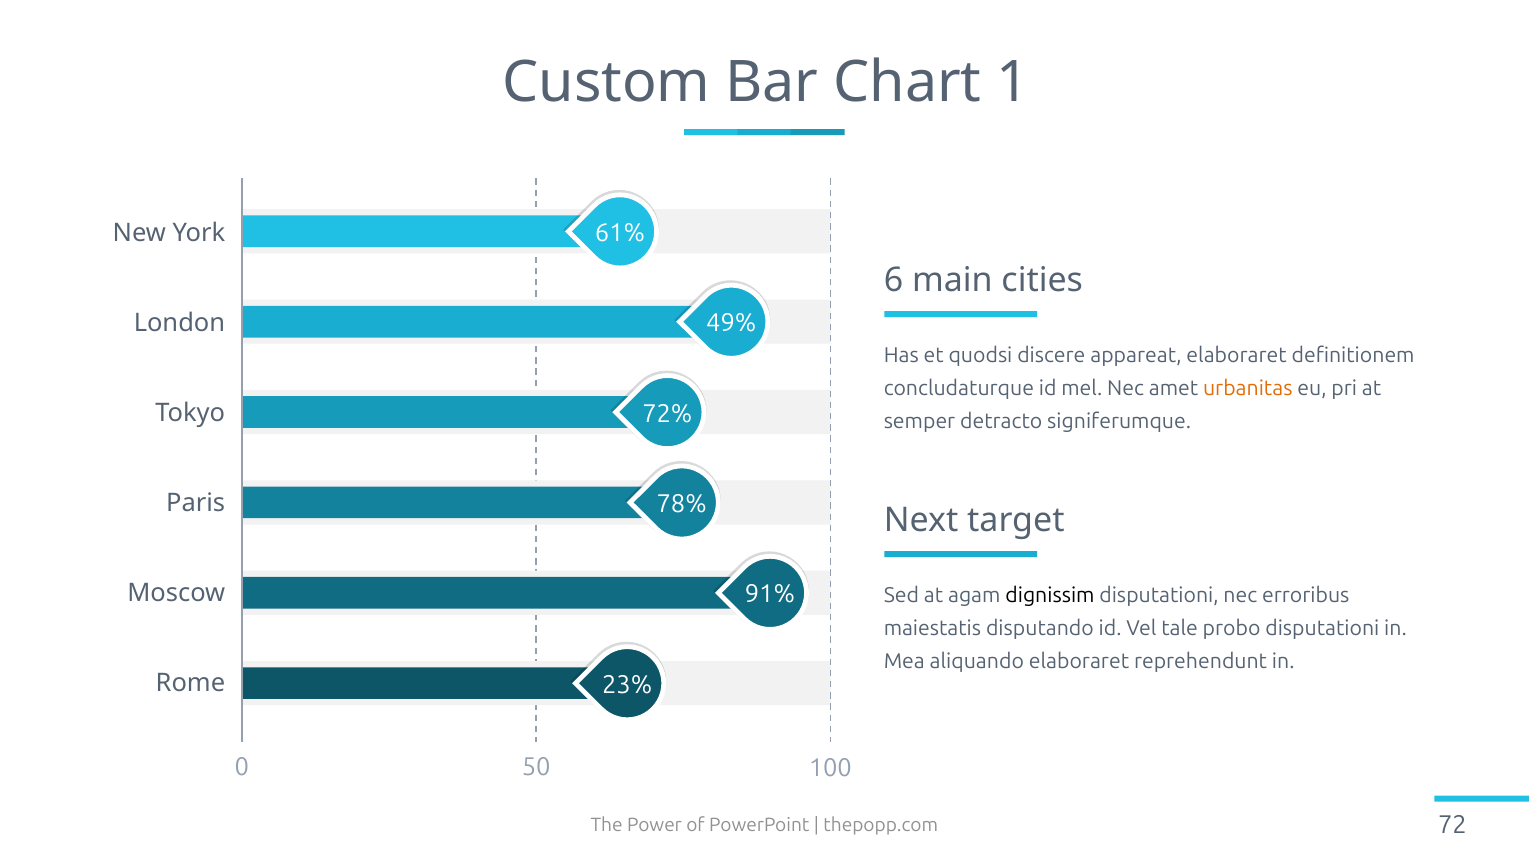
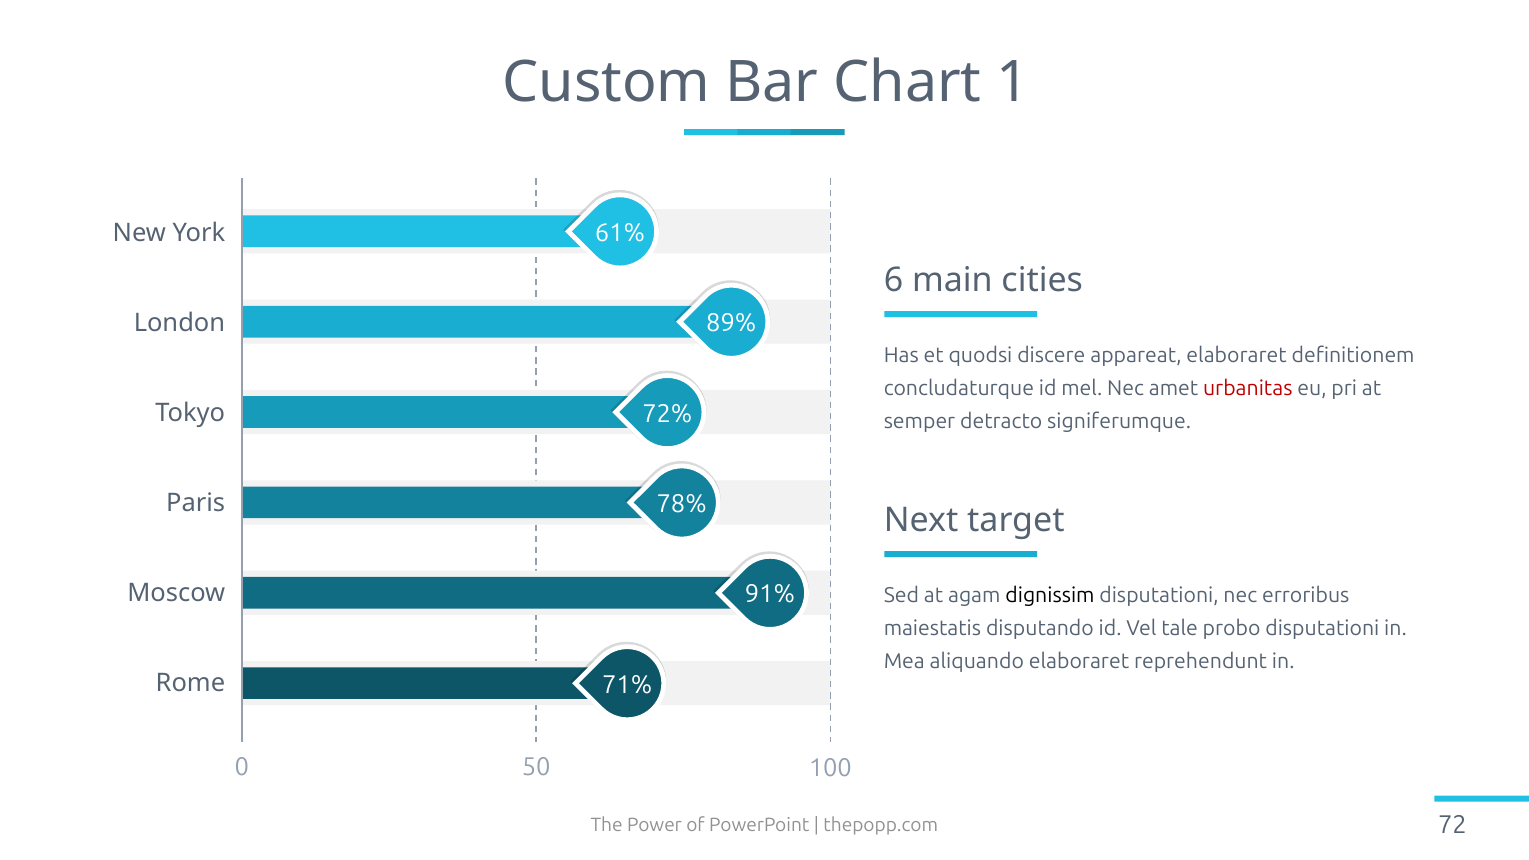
49%: 49% -> 89%
urbanitas colour: orange -> red
23%: 23% -> 71%
